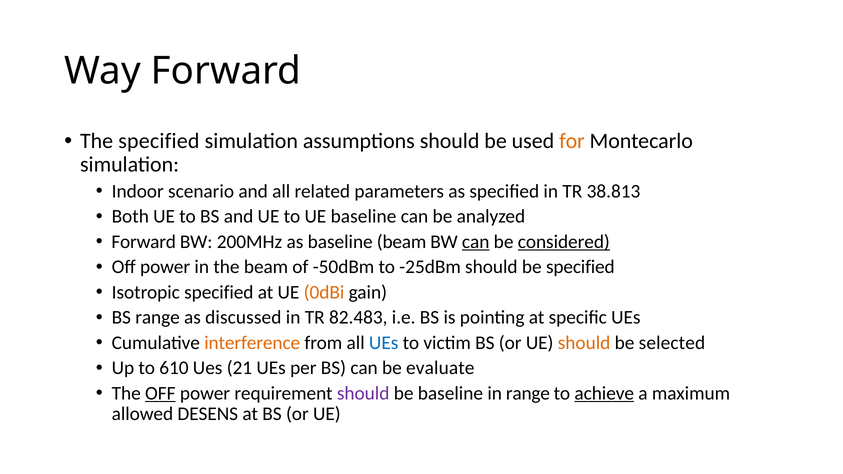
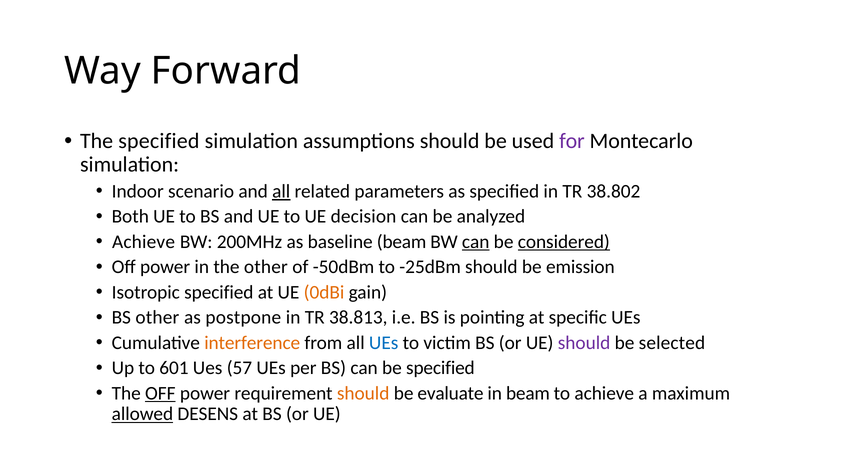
for colour: orange -> purple
all at (281, 191) underline: none -> present
38.813: 38.813 -> 38.802
UE baseline: baseline -> decision
Forward at (144, 242): Forward -> Achieve
the beam: beam -> other
be specified: specified -> emission
BS range: range -> other
discussed: discussed -> postpone
82.483: 82.483 -> 38.813
should at (584, 343) colour: orange -> purple
610: 610 -> 601
21: 21 -> 57
be evaluate: evaluate -> specified
should at (363, 393) colour: purple -> orange
be baseline: baseline -> evaluate
in range: range -> beam
achieve at (604, 393) underline: present -> none
allowed underline: none -> present
